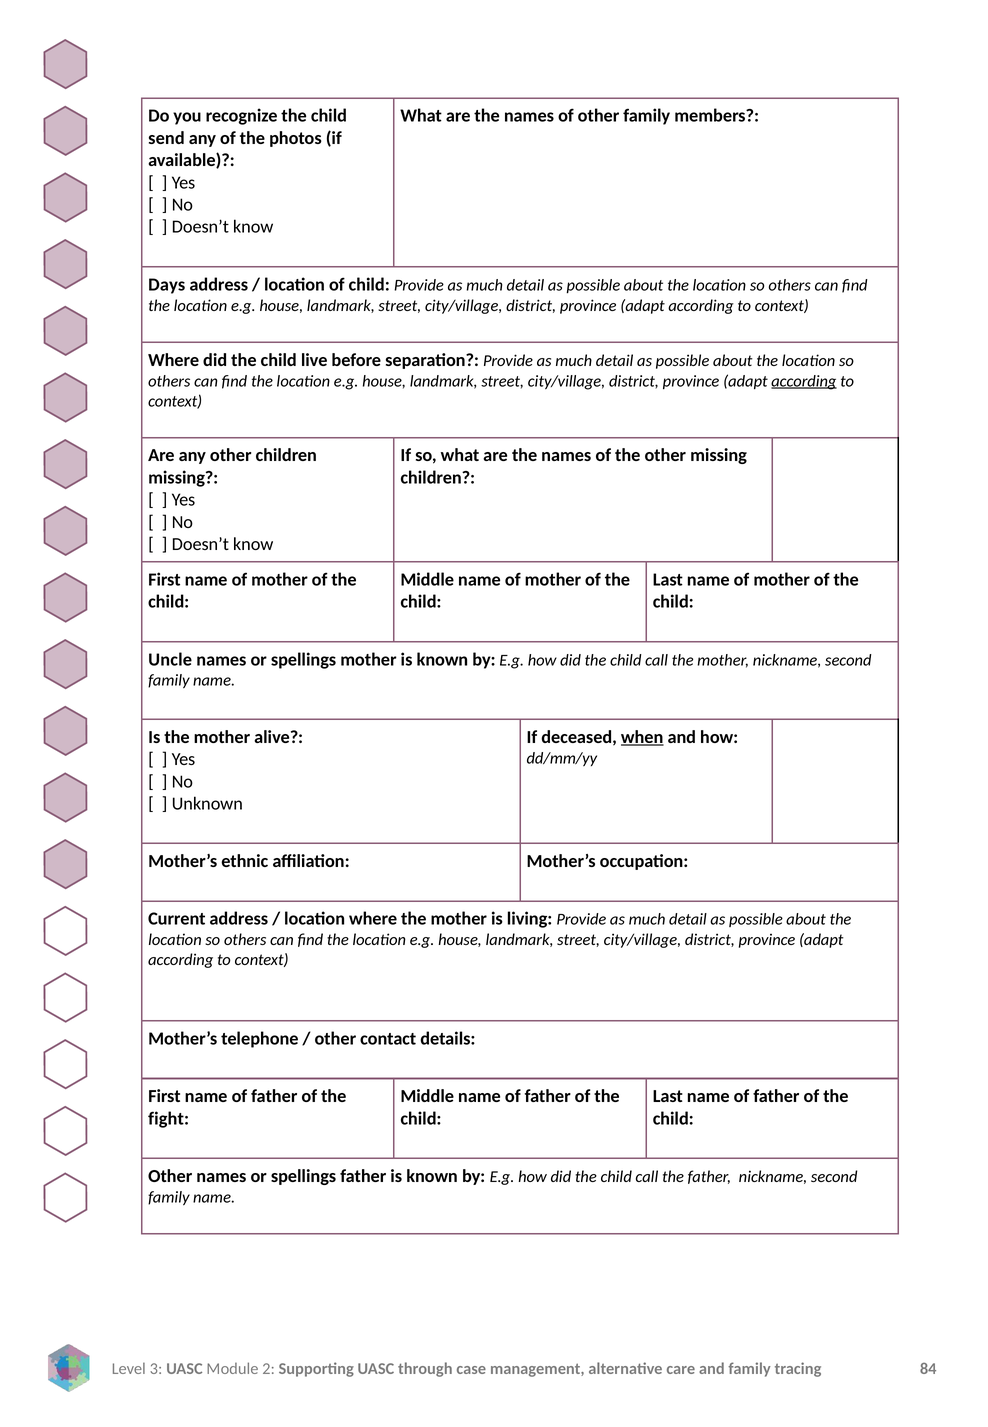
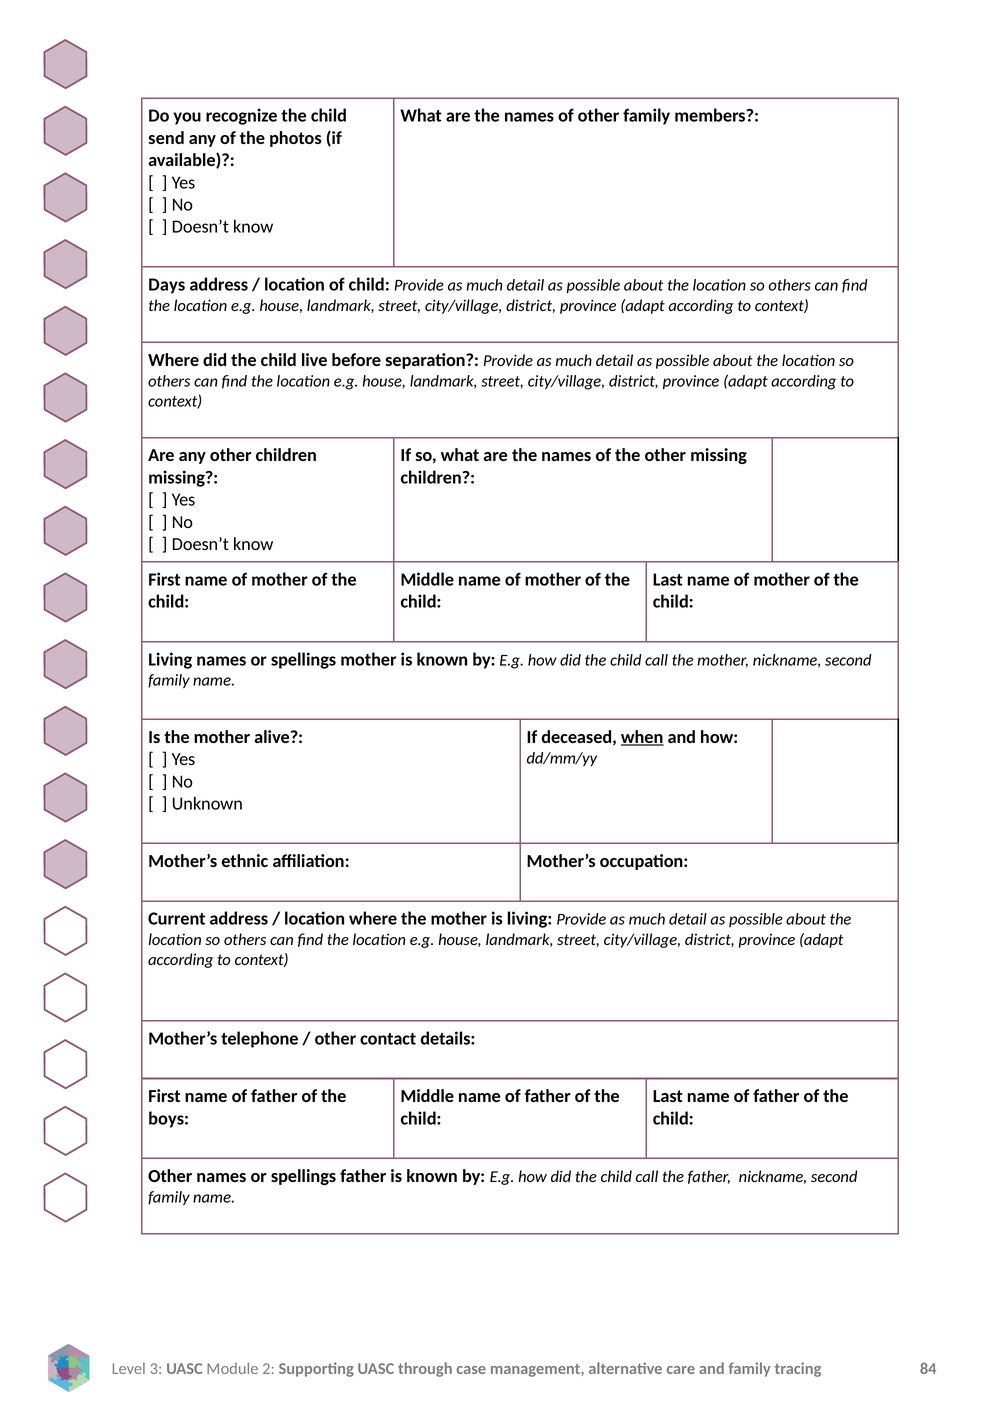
according at (804, 381) underline: present -> none
Uncle at (170, 660): Uncle -> Living
fight: fight -> boys
